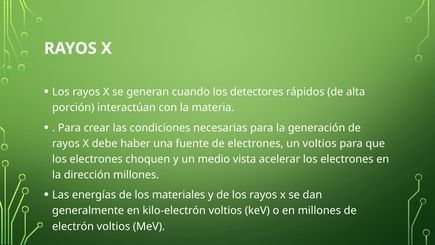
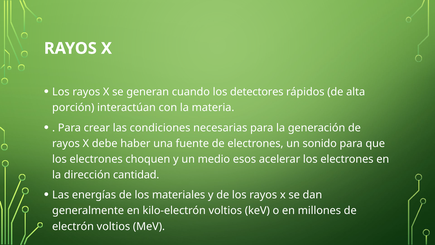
un voltios: voltios -> sonido
vista: vista -> esos
dirección millones: millones -> cantidad
